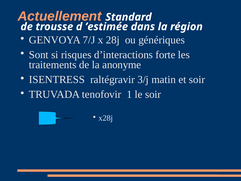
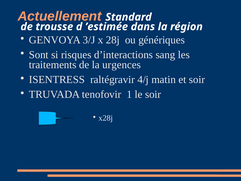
7/J: 7/J -> 3/J
forte: forte -> sang
anonyme: anonyme -> urgences
3/j: 3/j -> 4/j
